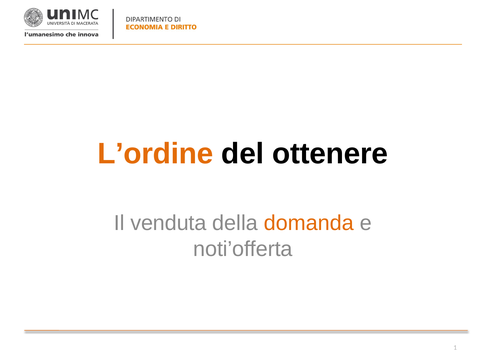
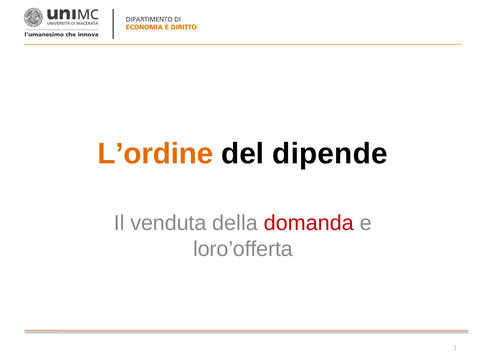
ottenere: ottenere -> dipende
domanda colour: orange -> red
noti’offerta: noti’offerta -> loro’offerta
